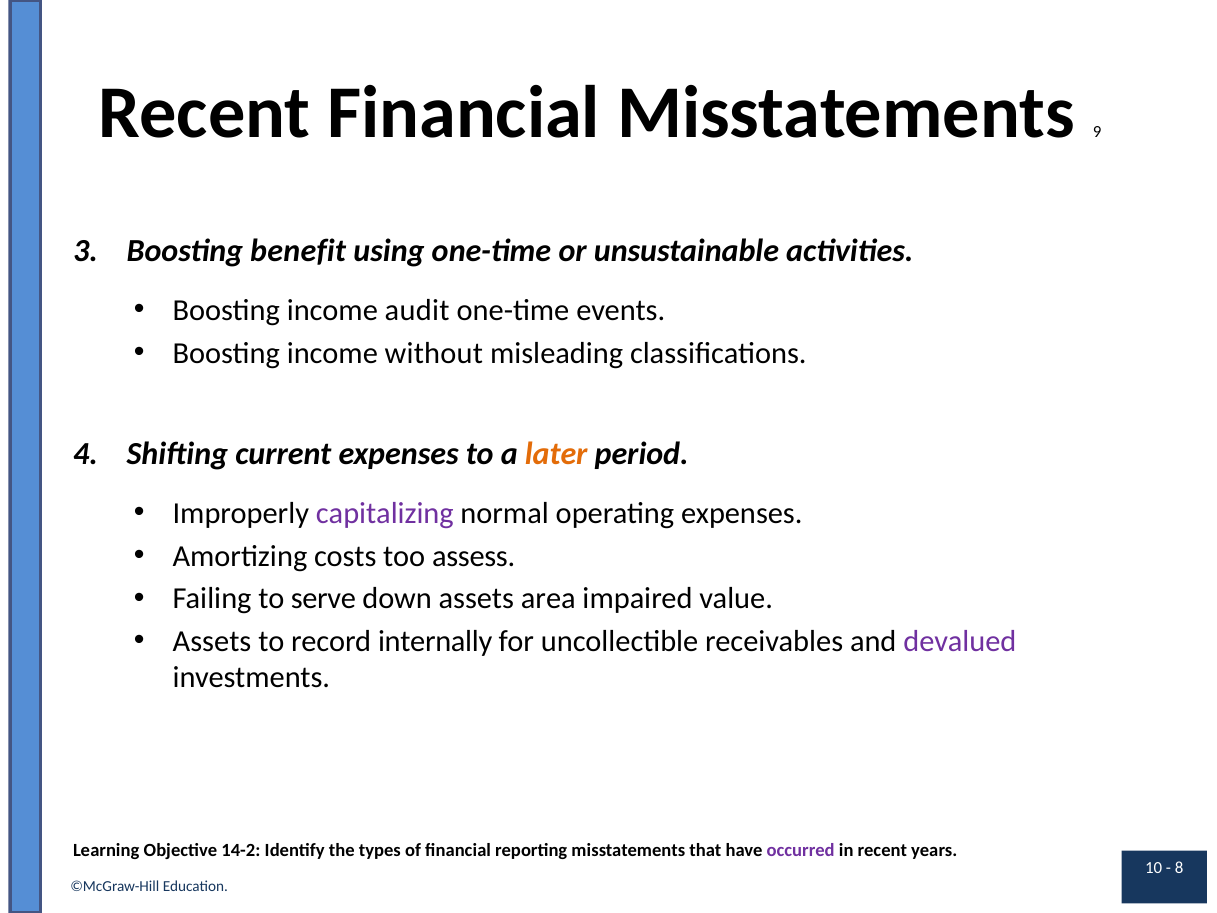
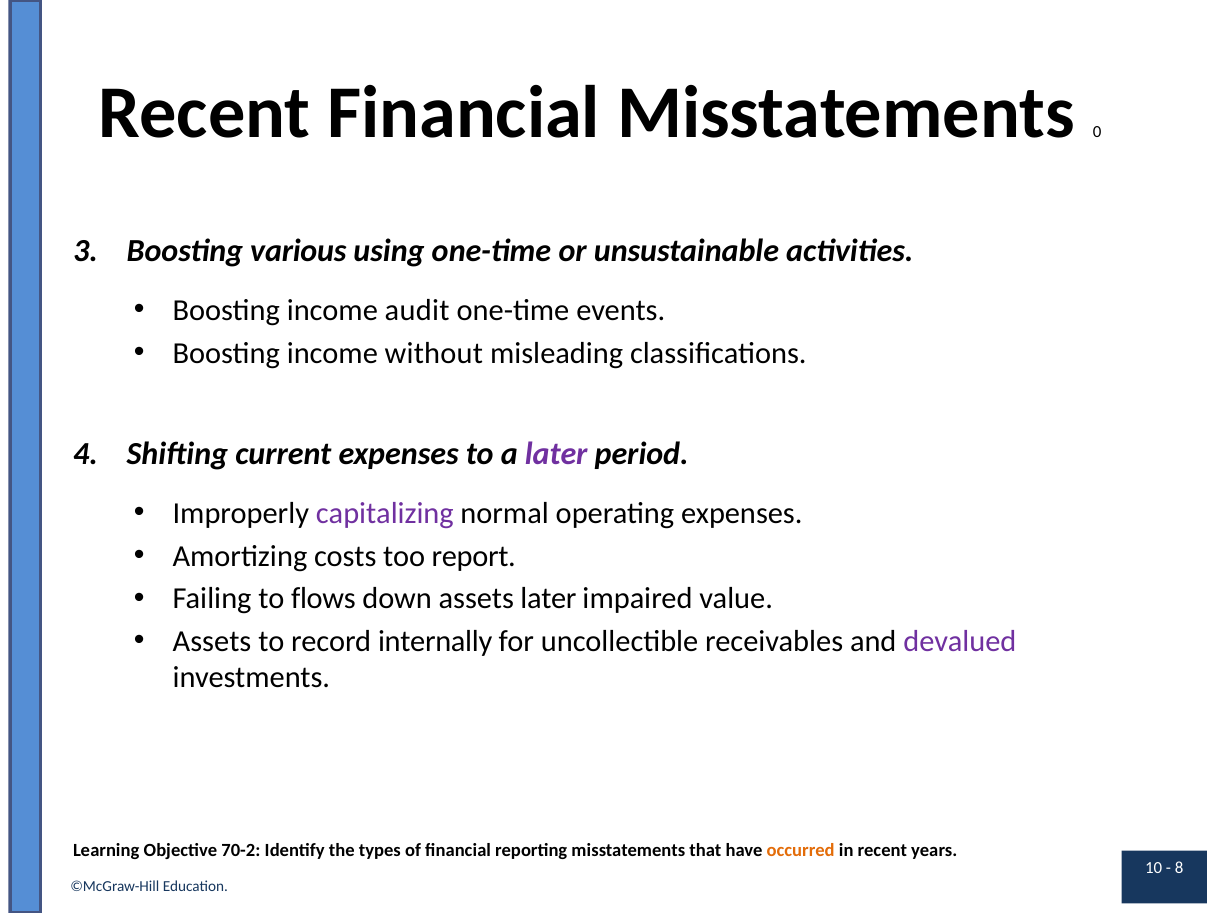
9: 9 -> 0
benefit: benefit -> various
later at (556, 454) colour: orange -> purple
assess: assess -> report
serve: serve -> flows
assets area: area -> later
14-2: 14-2 -> 70-2
occurred colour: purple -> orange
